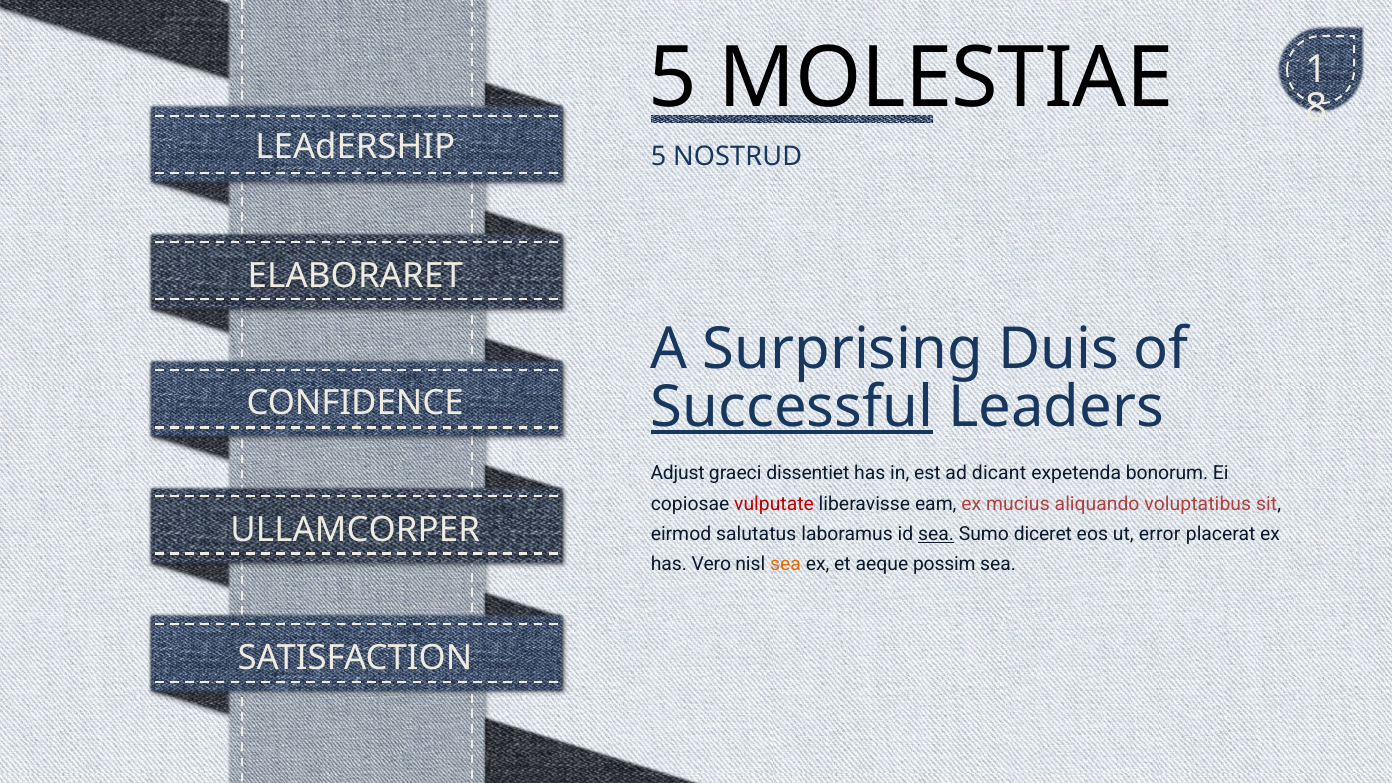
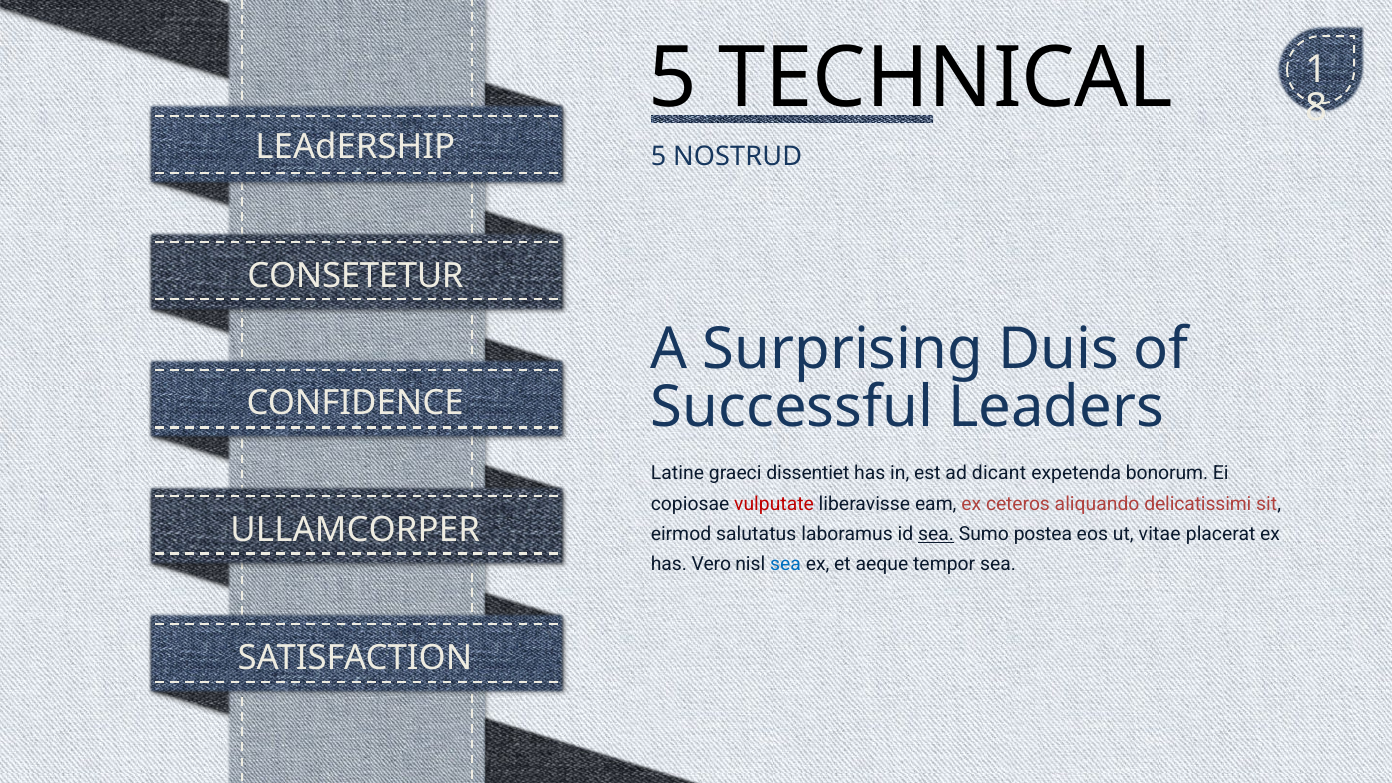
MOLESTIAE: MOLESTIAE -> TECHNICAL
ELABORARET: ELABORARET -> CONSETETUR
Successful underline: present -> none
Adjust: Adjust -> Latine
mucius: mucius -> ceteros
voluptatibus: voluptatibus -> delicatissimi
diceret: diceret -> postea
error: error -> vitae
sea at (786, 564) colour: orange -> blue
possim: possim -> tempor
